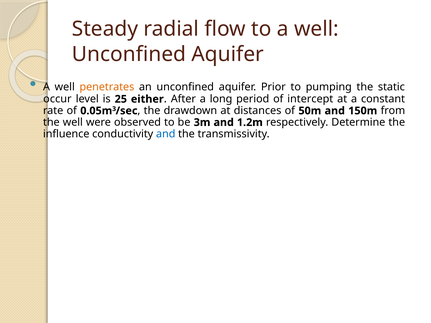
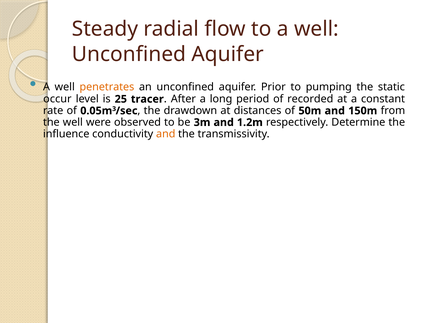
either: either -> tracer
intercept: intercept -> recorded
and at (166, 134) colour: blue -> orange
